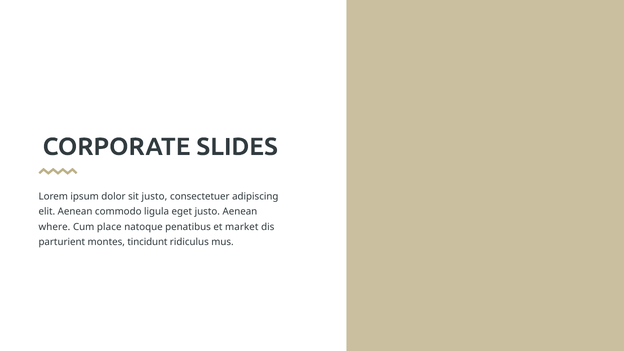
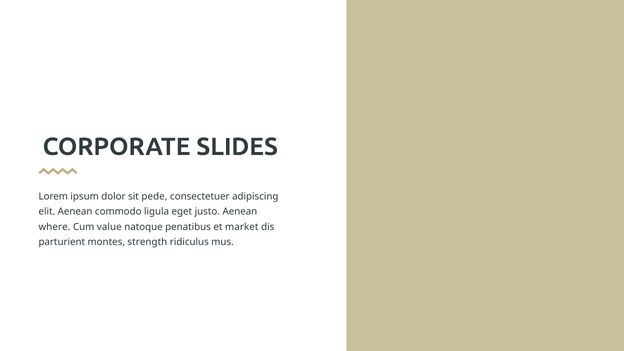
sit justo: justo -> pede
place: place -> value
tincidunt: tincidunt -> strength
